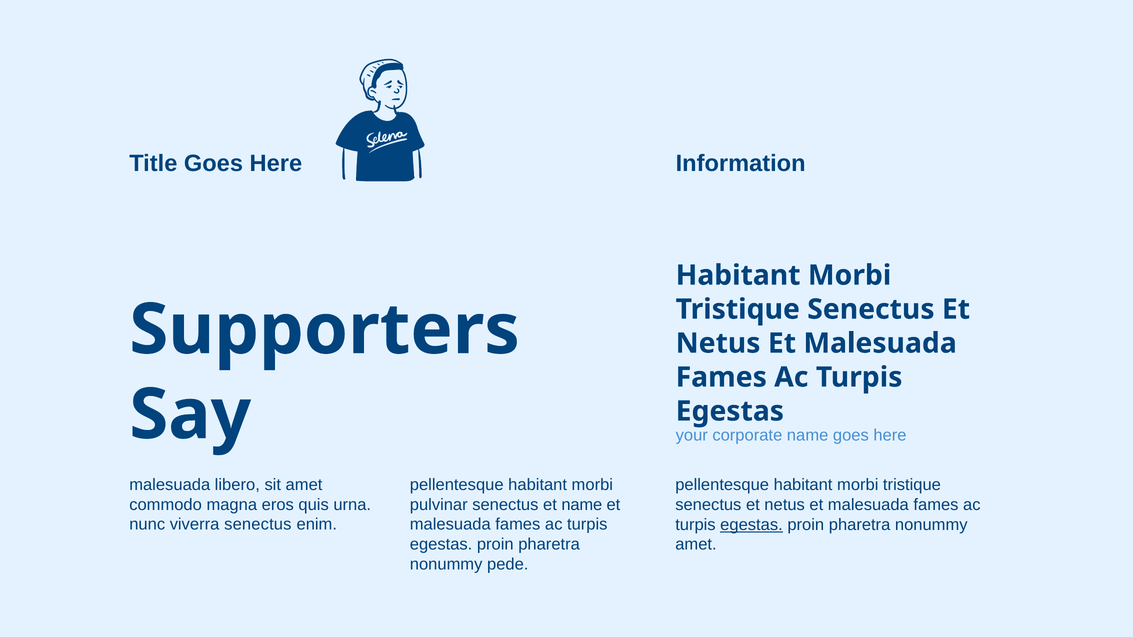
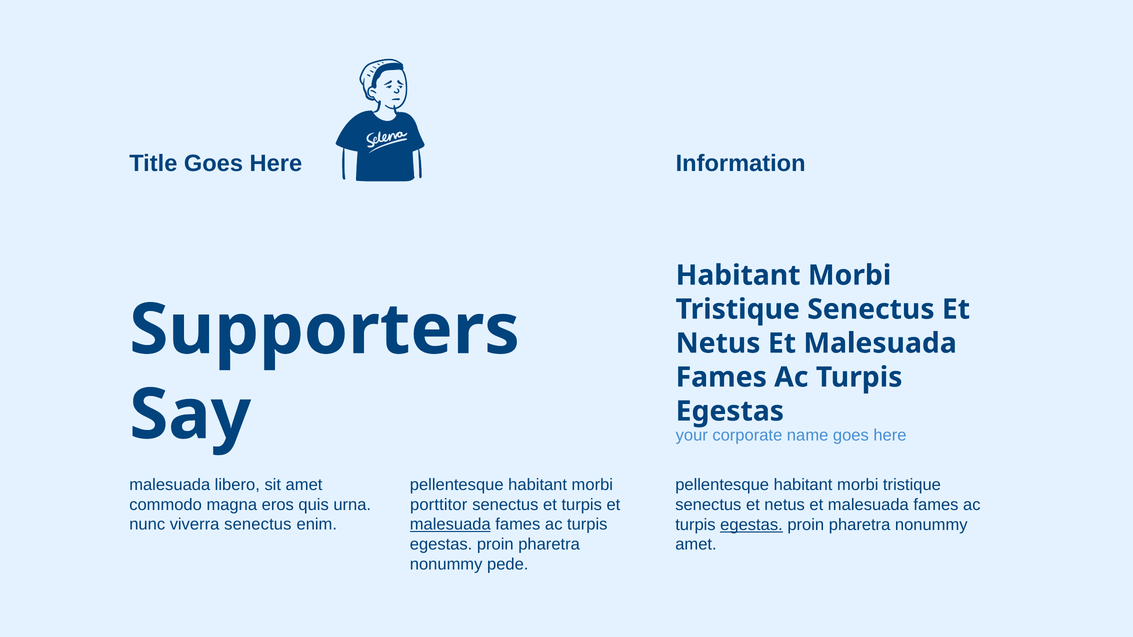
pulvinar: pulvinar -> porttitor
et name: name -> turpis
malesuada at (450, 525) underline: none -> present
